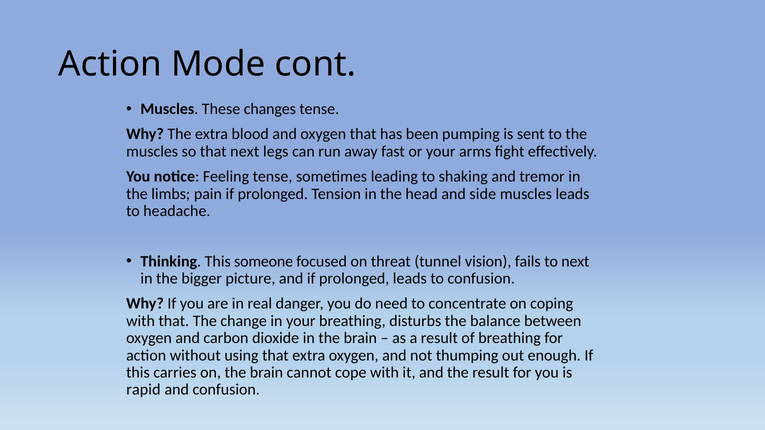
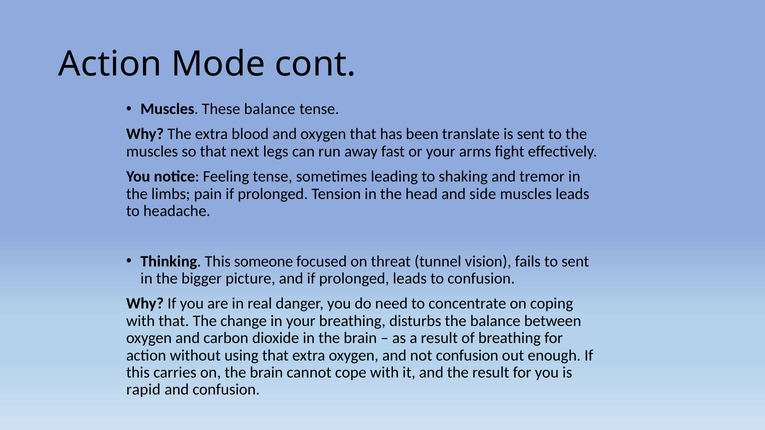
These changes: changes -> balance
pumping: pumping -> translate
to next: next -> sent
not thumping: thumping -> confusion
